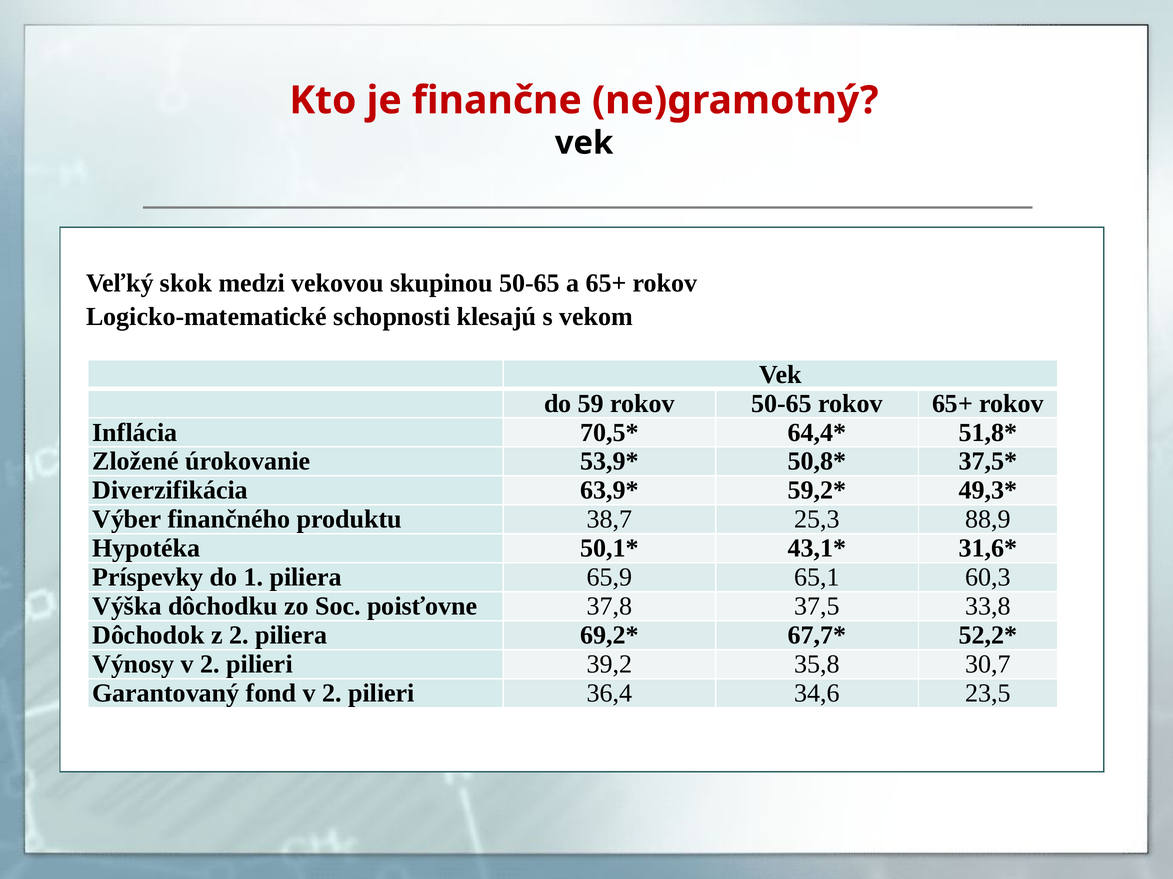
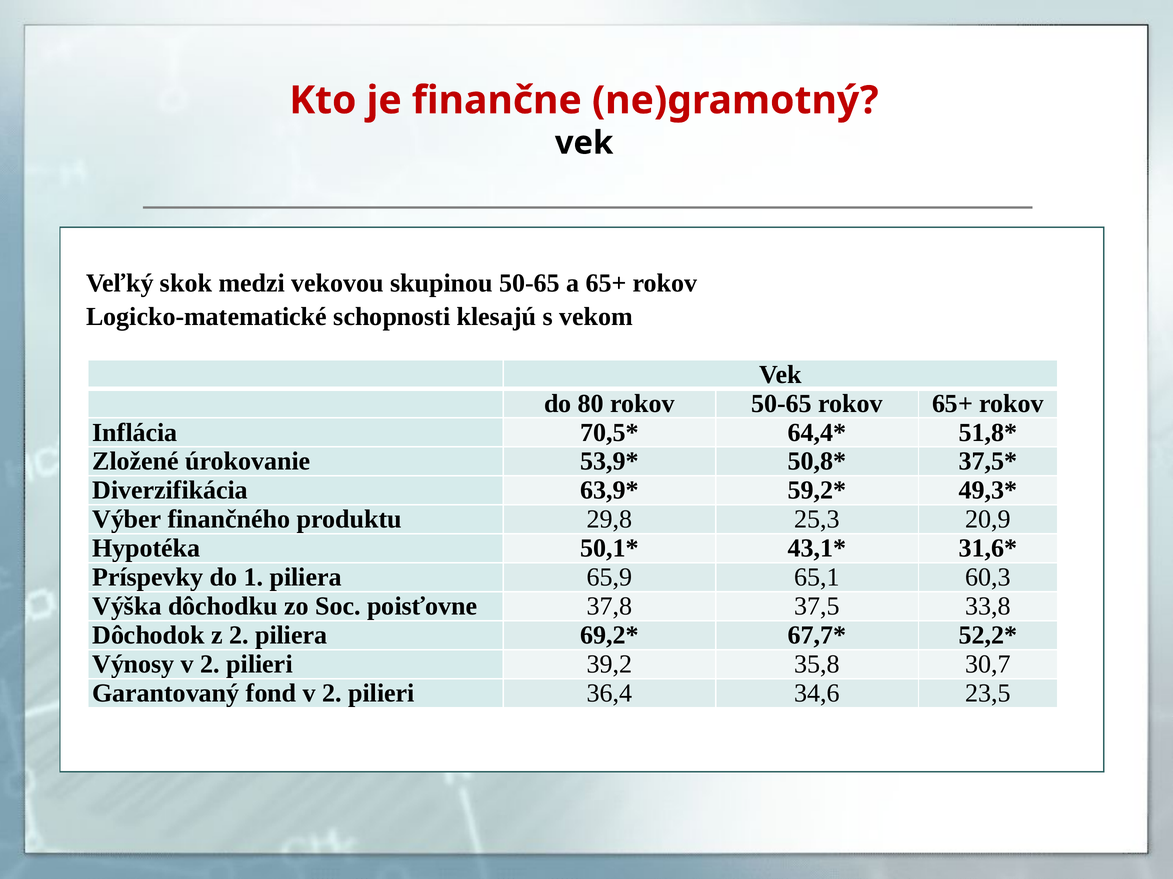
59: 59 -> 80
38,7: 38,7 -> 29,8
88,9: 88,9 -> 20,9
